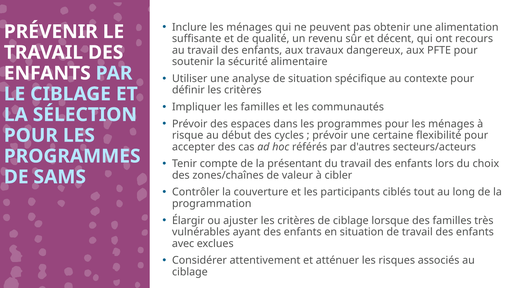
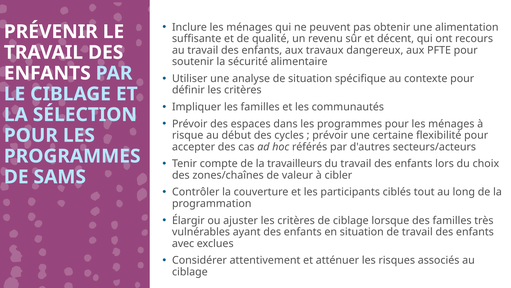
présentant: présentant -> travailleurs
